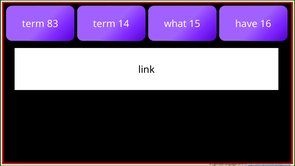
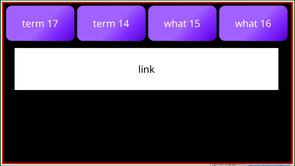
83: 83 -> 17
15 have: have -> what
